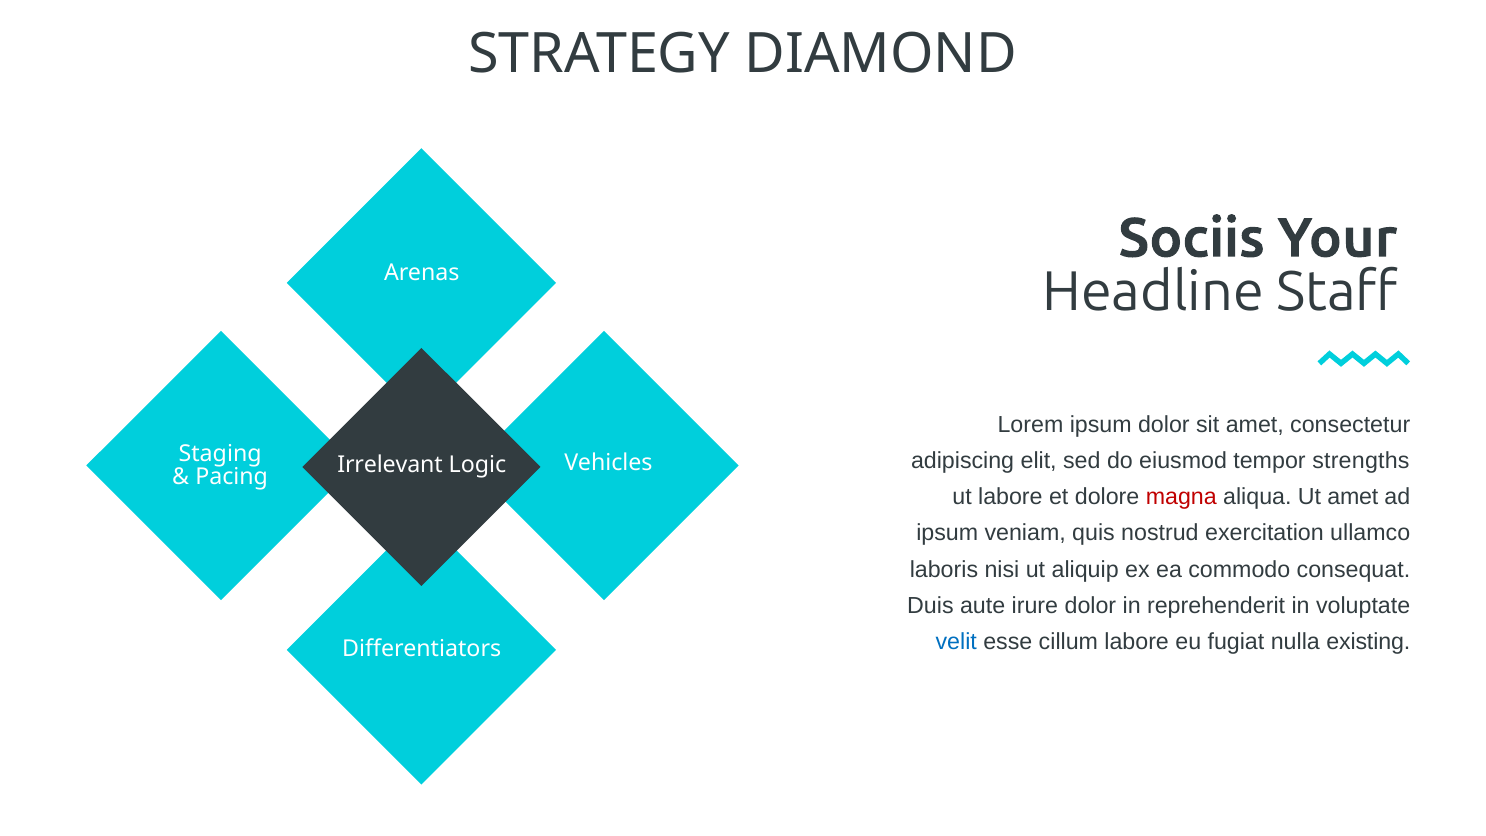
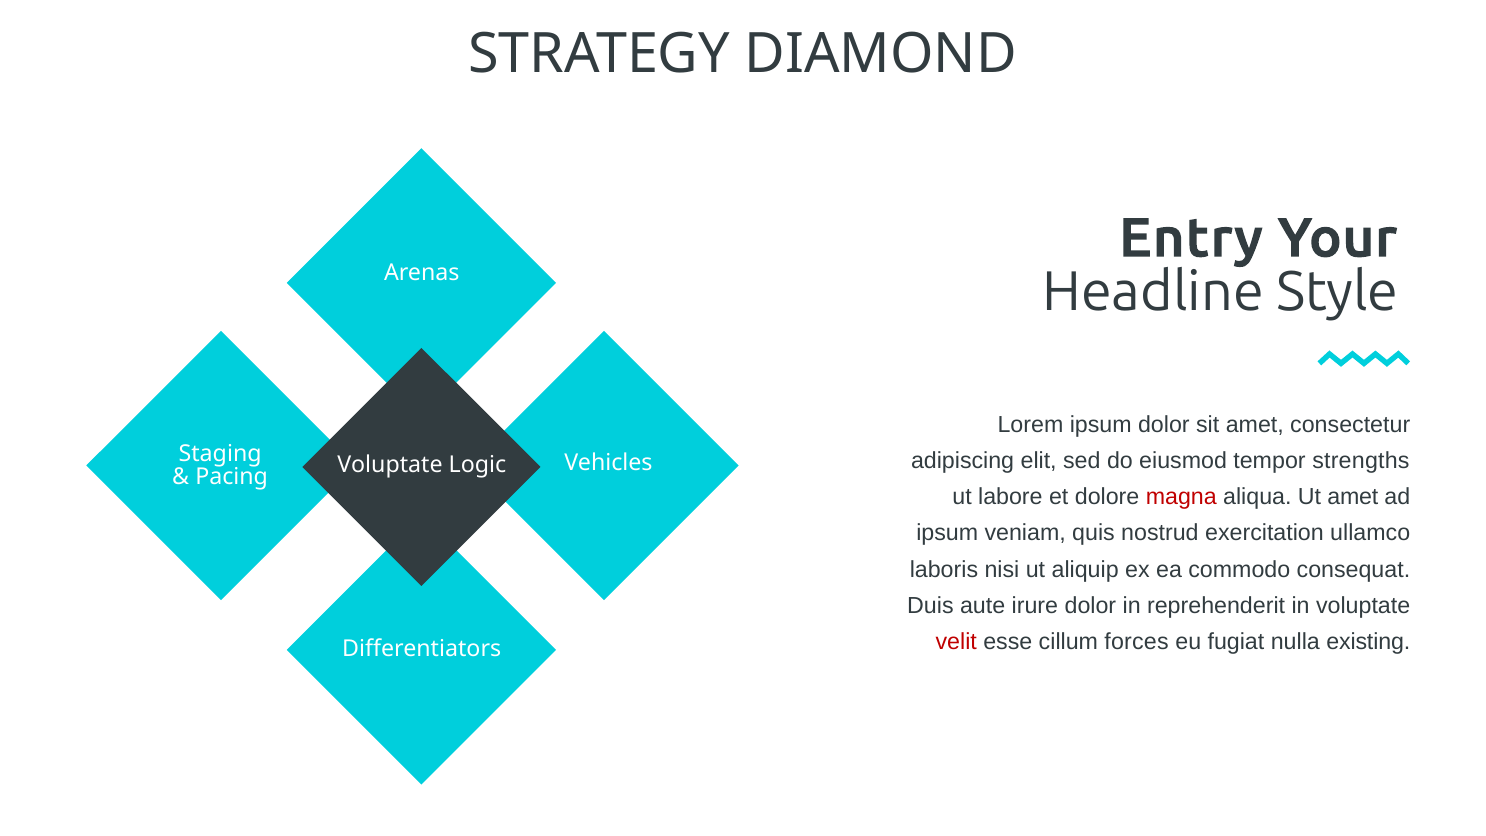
Sociis: Sociis -> Entry
Staff: Staff -> Style
Irrelevant at (390, 465): Irrelevant -> Voluptate
velit colour: blue -> red
cillum labore: labore -> forces
